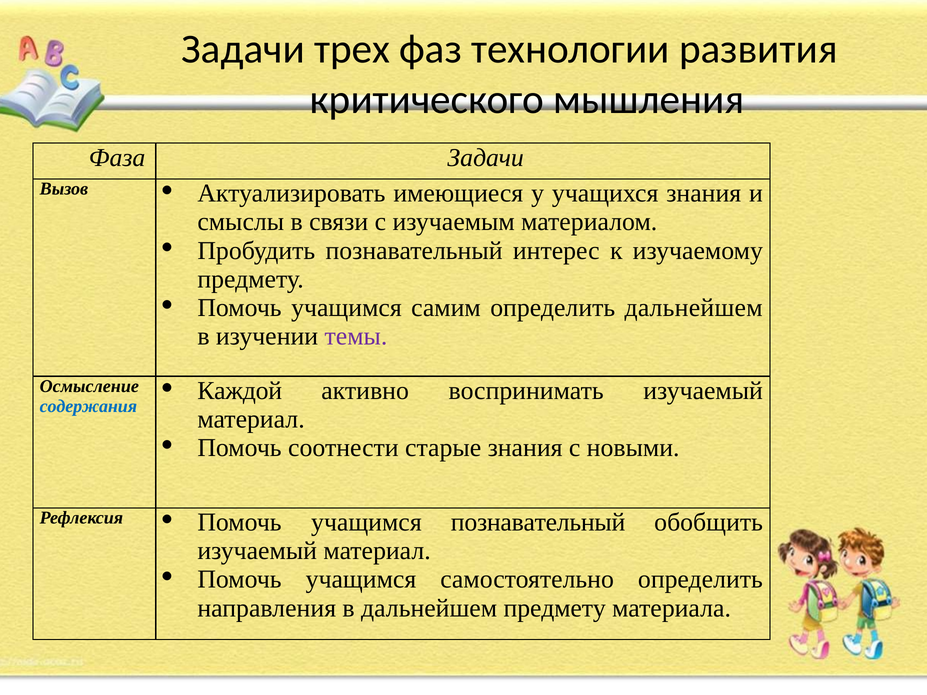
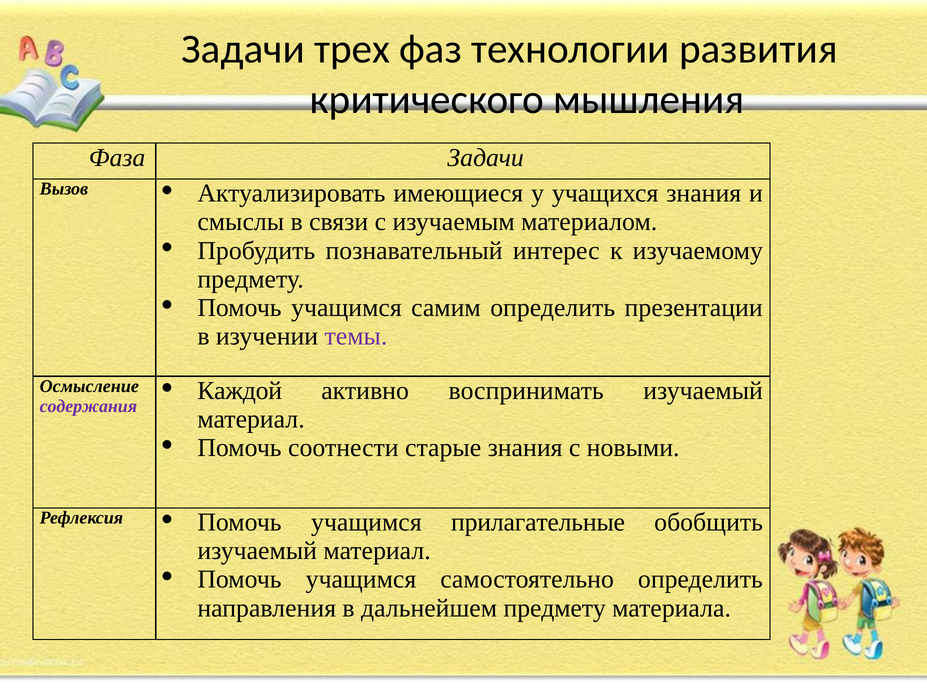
определить дальнейшем: дальнейшем -> презентации
содержания colour: blue -> purple
учащимся познавательный: познавательный -> прилагательные
